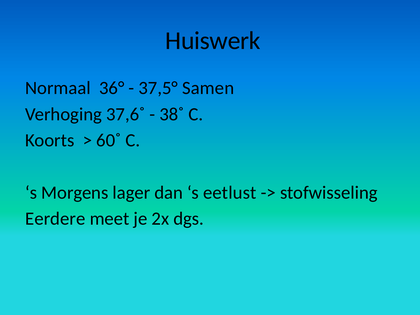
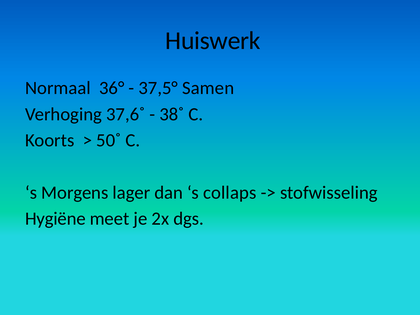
60˚: 60˚ -> 50˚
eetlust: eetlust -> collaps
Eerdere: Eerdere -> Hygiëne
